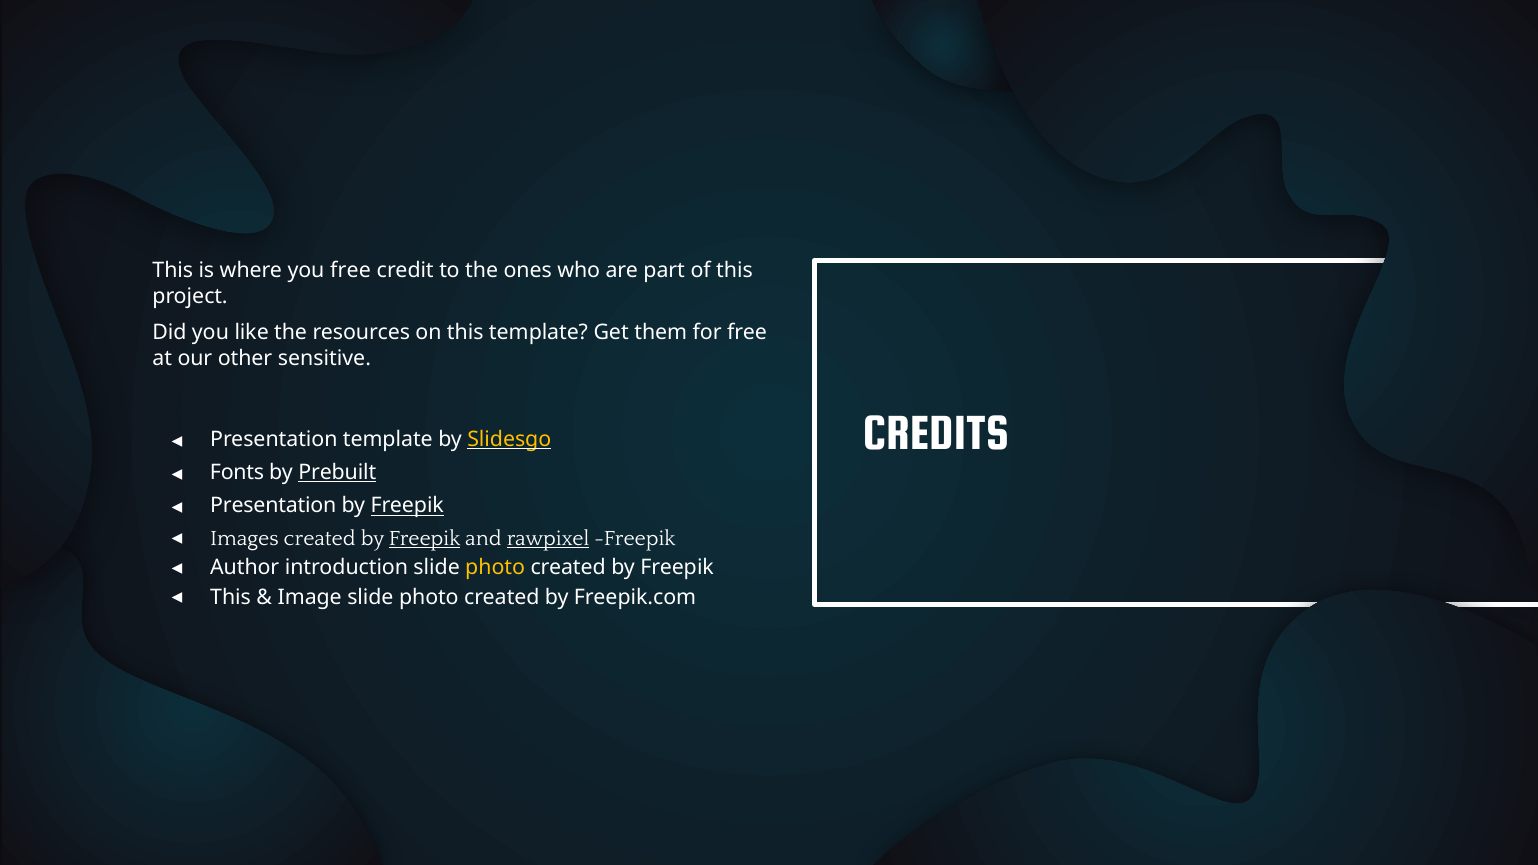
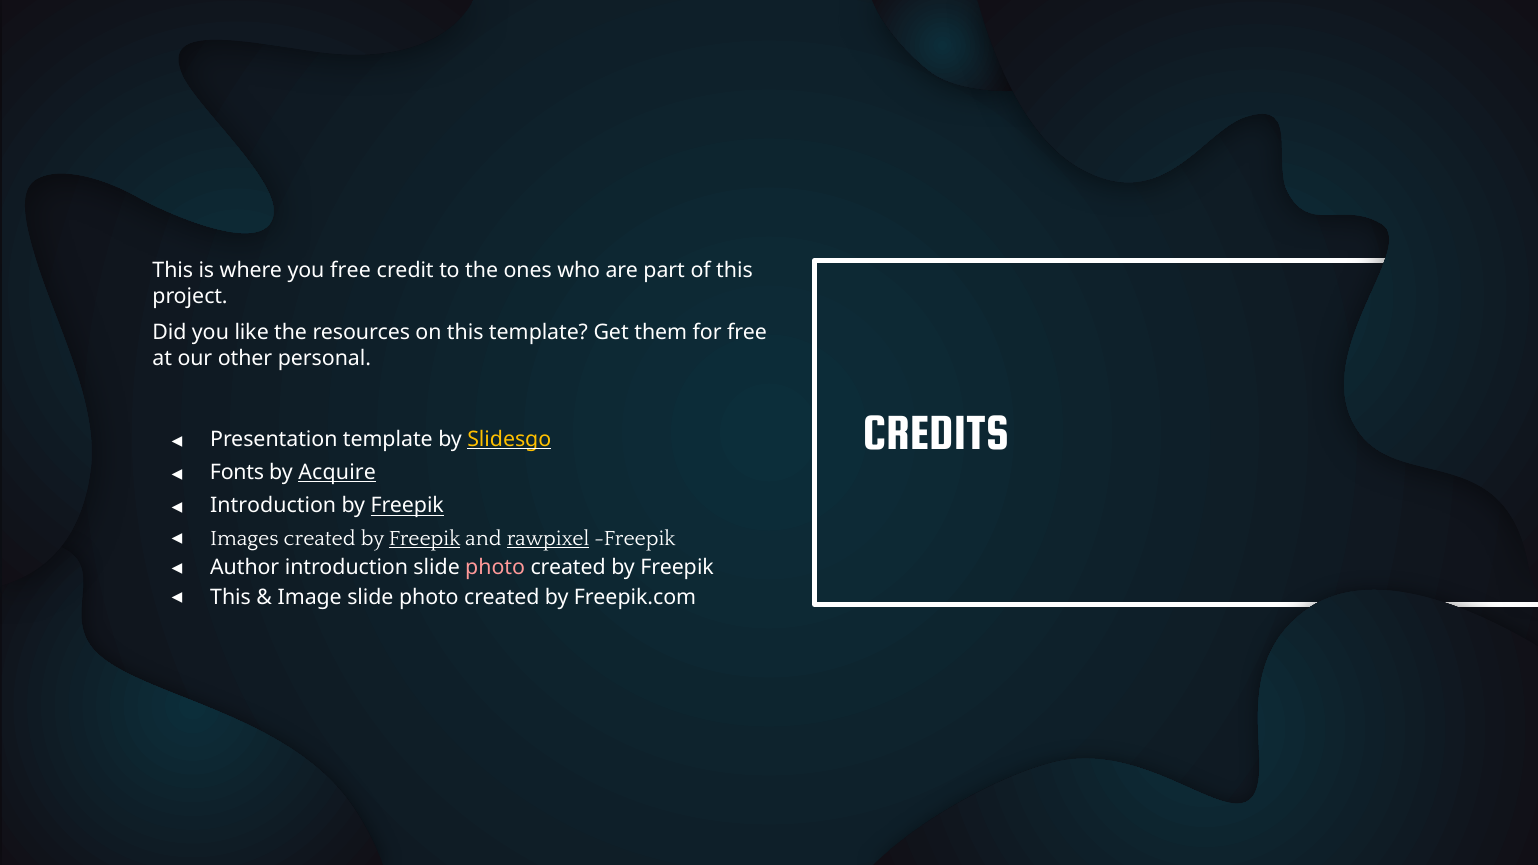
sensitive: sensitive -> personal
Prebuilt: Prebuilt -> Acquire
Presentation at (273, 506): Presentation -> Introduction
photo at (495, 568) colour: yellow -> pink
